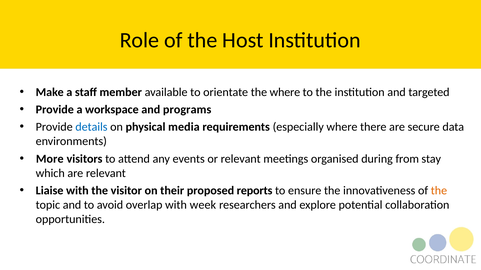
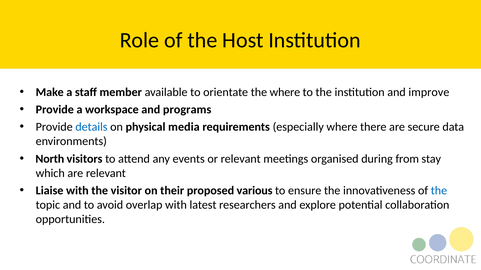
targeted: targeted -> improve
More: More -> North
reports: reports -> various
the at (439, 191) colour: orange -> blue
week: week -> latest
